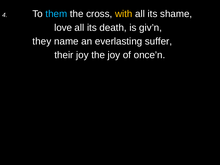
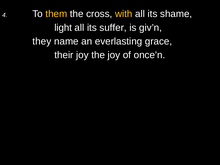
them colour: light blue -> yellow
love: love -> light
death: death -> suffer
suffer: suffer -> grace
